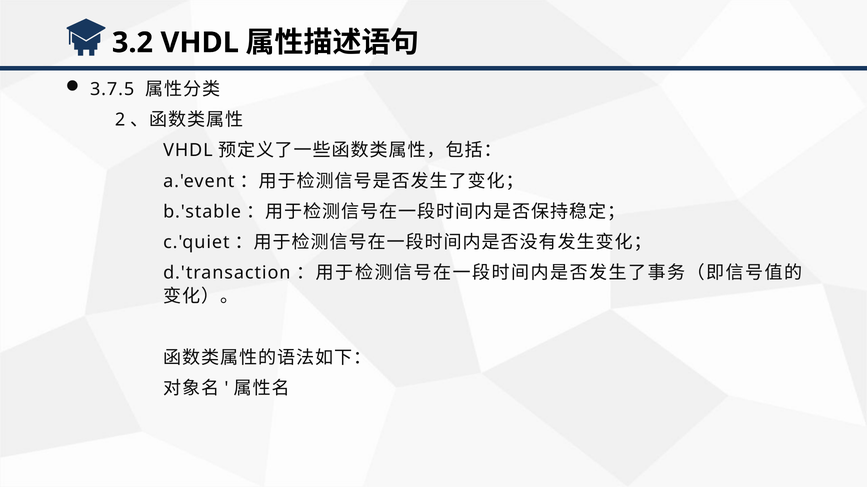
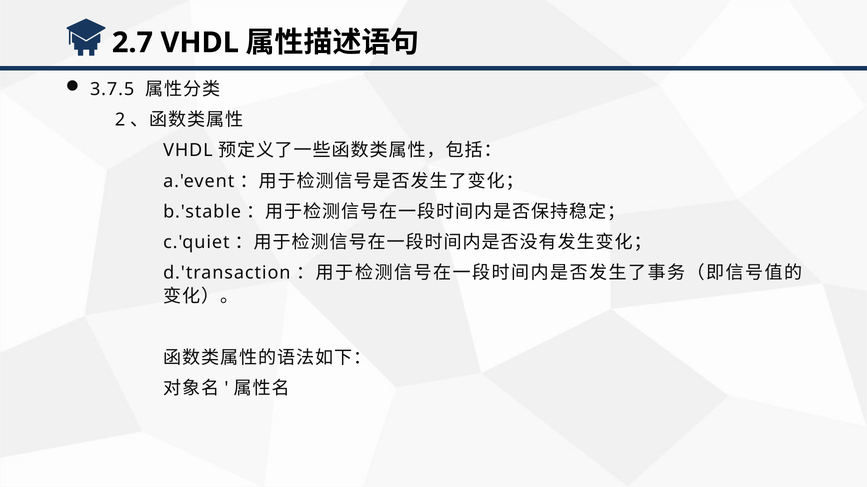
3.2: 3.2 -> 2.7
